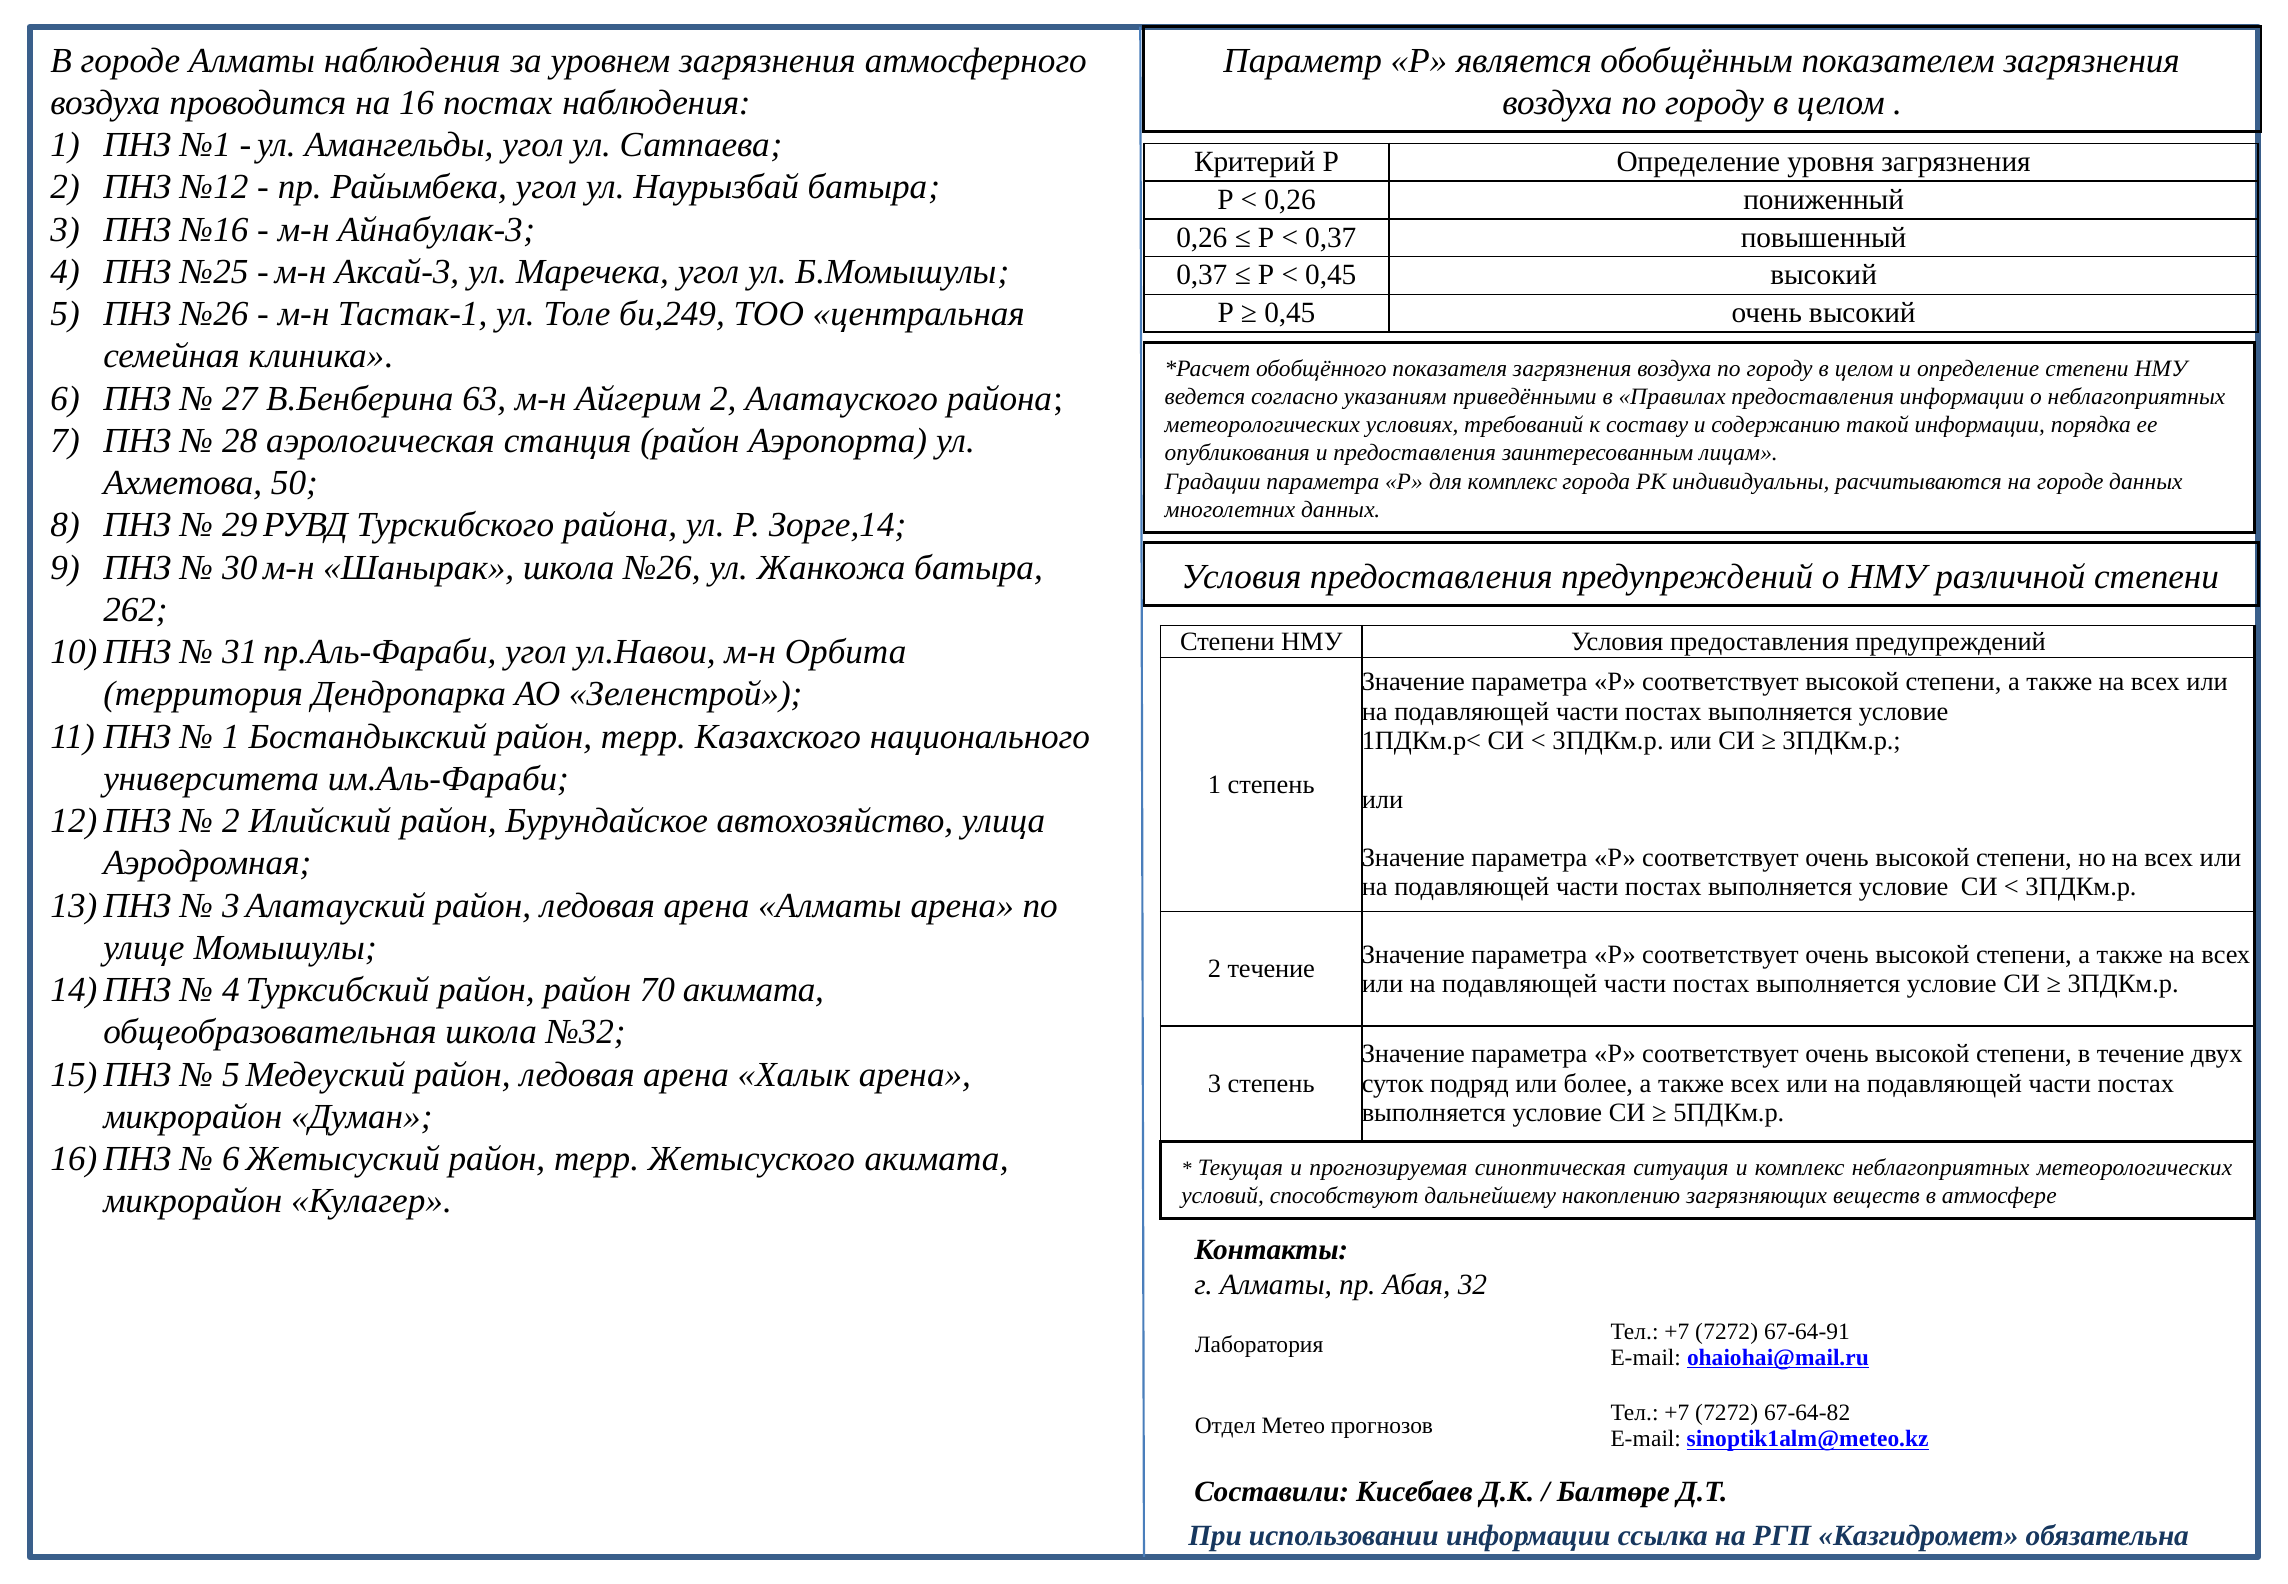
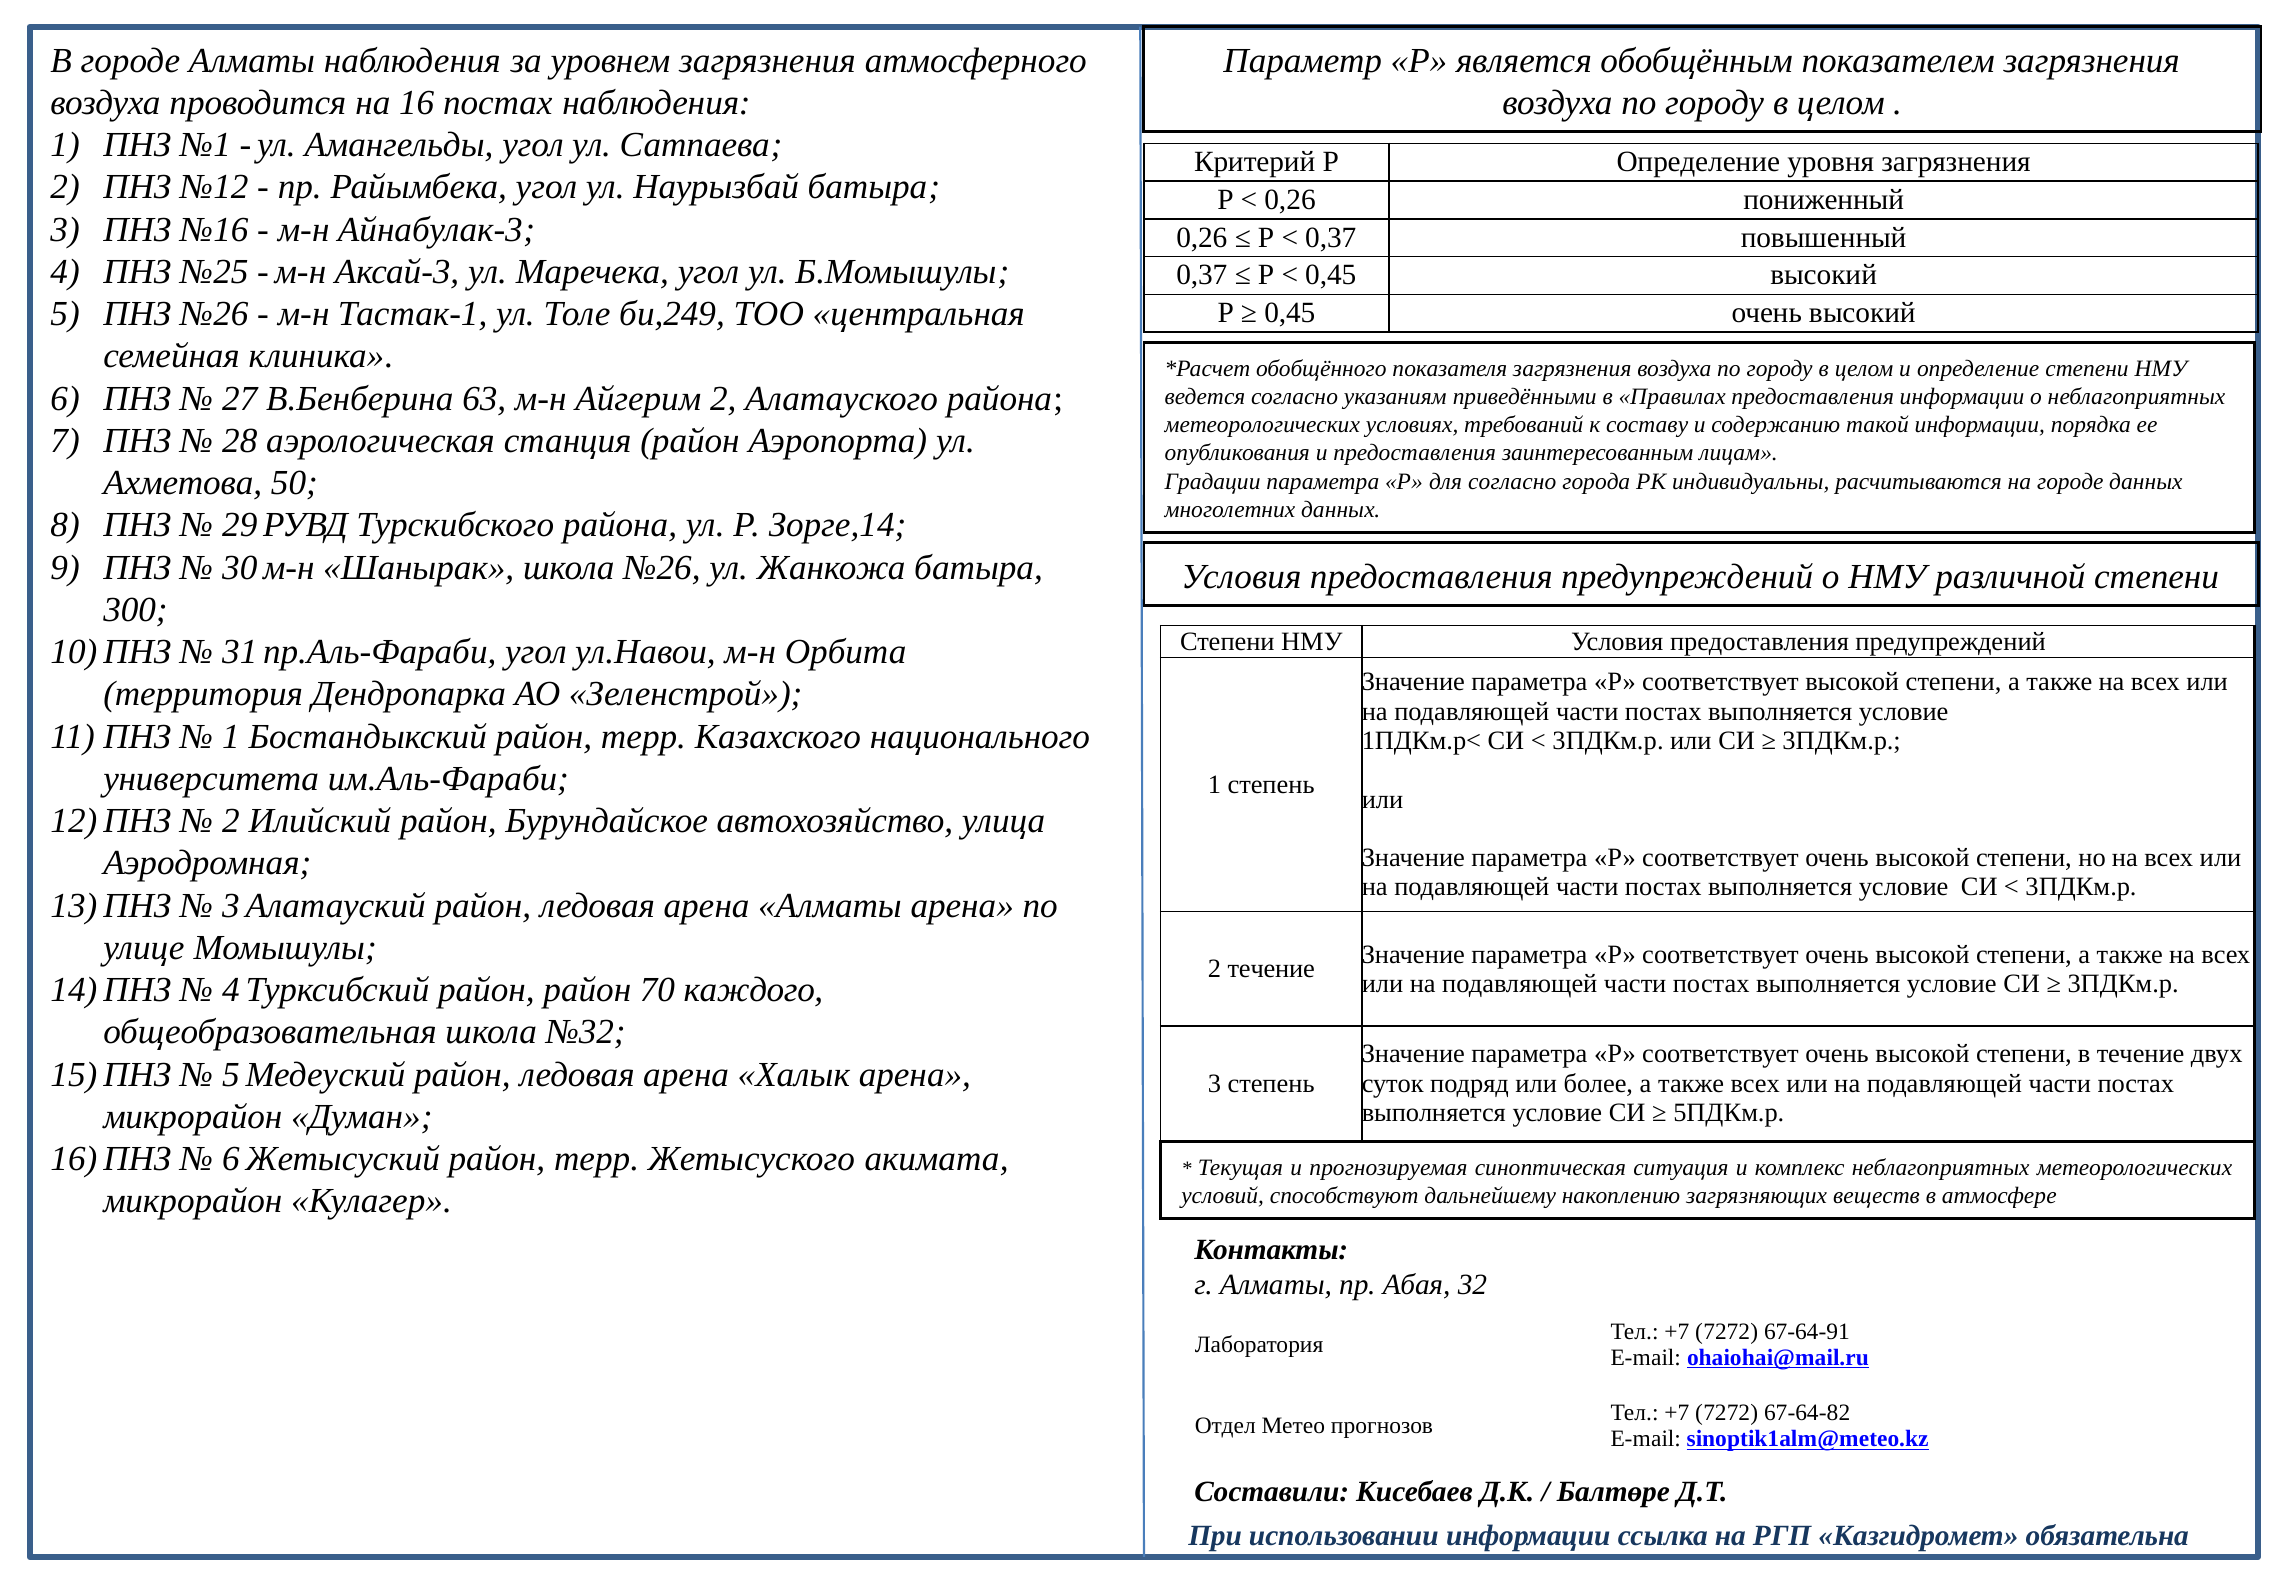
для комплекс: комплекс -> согласно
262: 262 -> 300
70 акимата: акимата -> каждого
